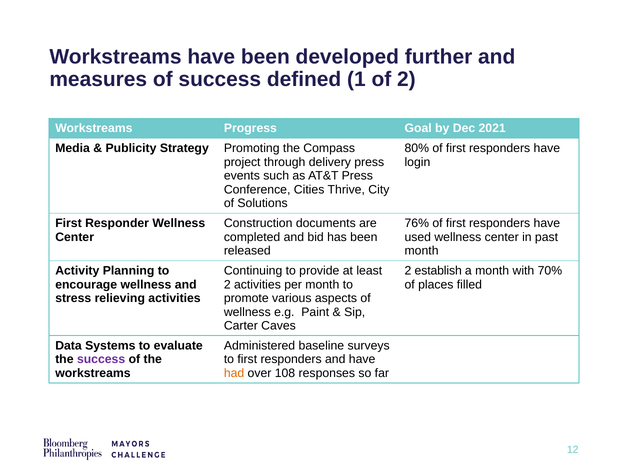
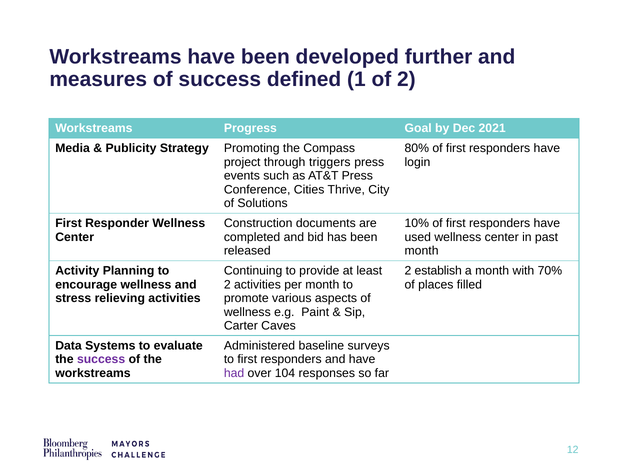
delivery: delivery -> triggers
76%: 76% -> 10%
had colour: orange -> purple
108: 108 -> 104
